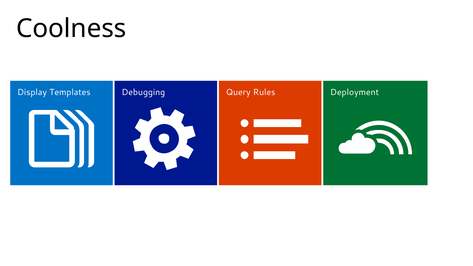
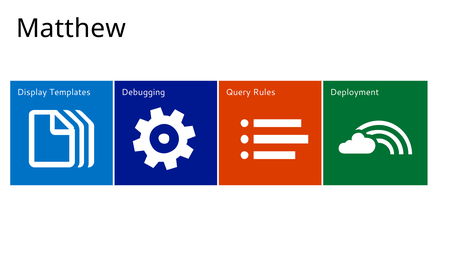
Coolness: Coolness -> Matthew
